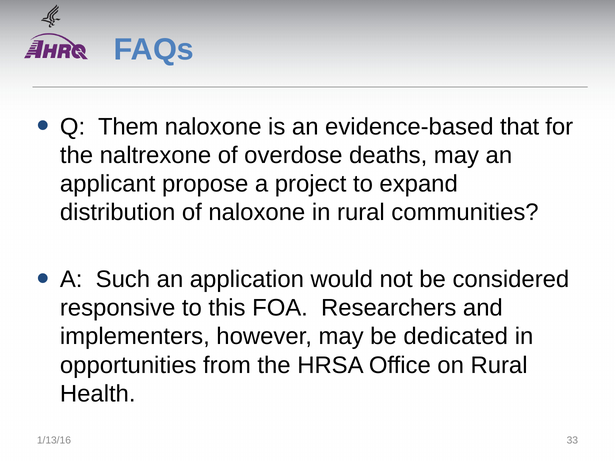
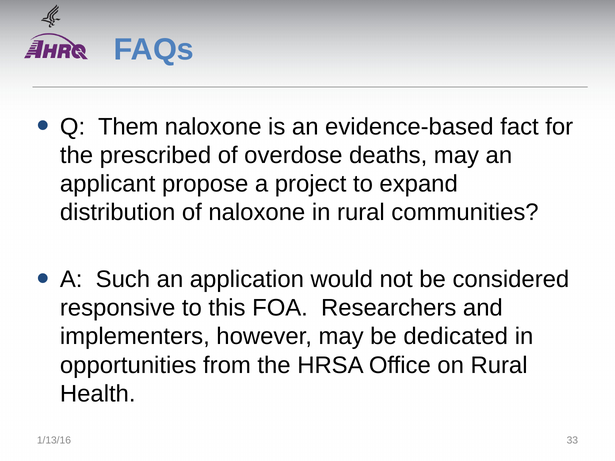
that: that -> fact
naltrexone: naltrexone -> prescribed
